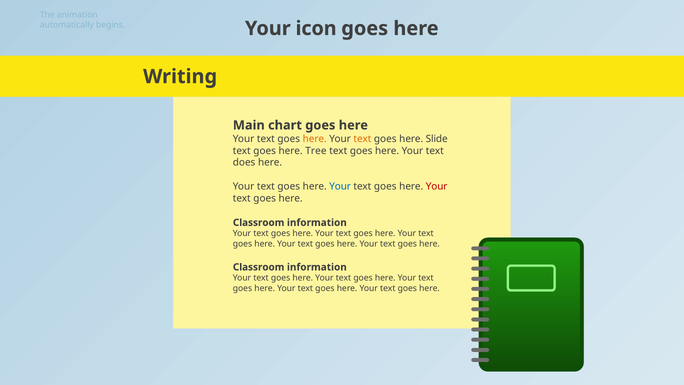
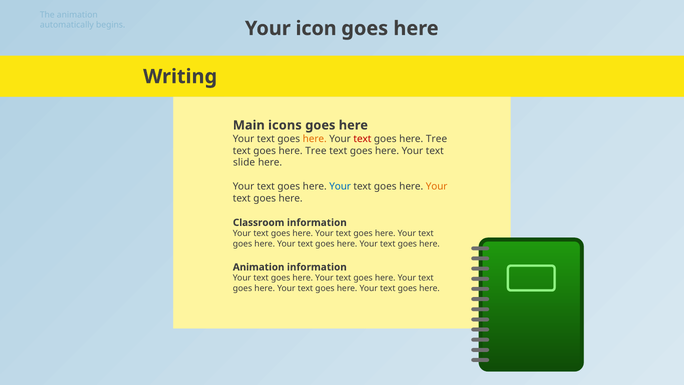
chart: chart -> icons
text at (362, 139) colour: orange -> red
Slide at (437, 139): Slide -> Tree
does: does -> slide
Your at (437, 187) colour: red -> orange
Classroom at (259, 267): Classroom -> Animation
